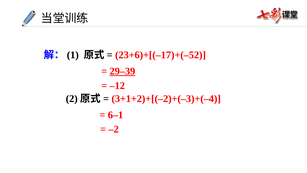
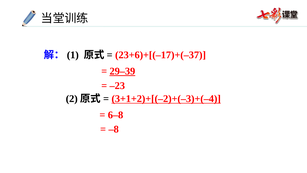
23+6)+[(–17)+(–52: 23+6)+[(–17)+(–52 -> 23+6)+[(–17)+(–37
–12: –12 -> –23
3+1+2)+[(–2)+(–3)+(–4 underline: none -> present
6–1: 6–1 -> 6–8
–2: –2 -> –8
